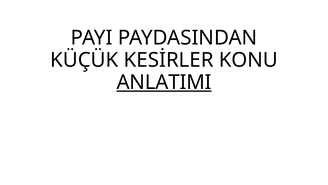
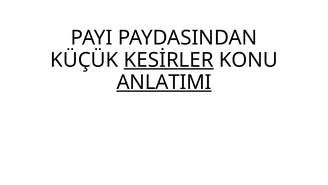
KESİRLER underline: none -> present
